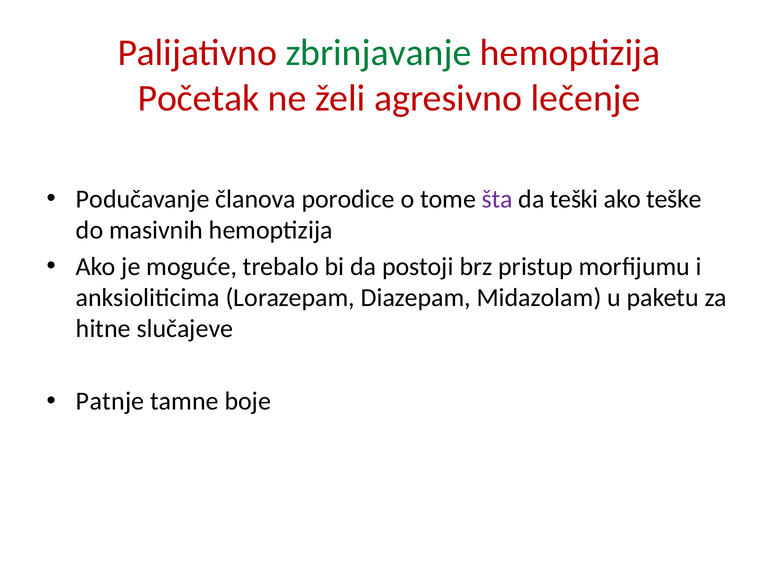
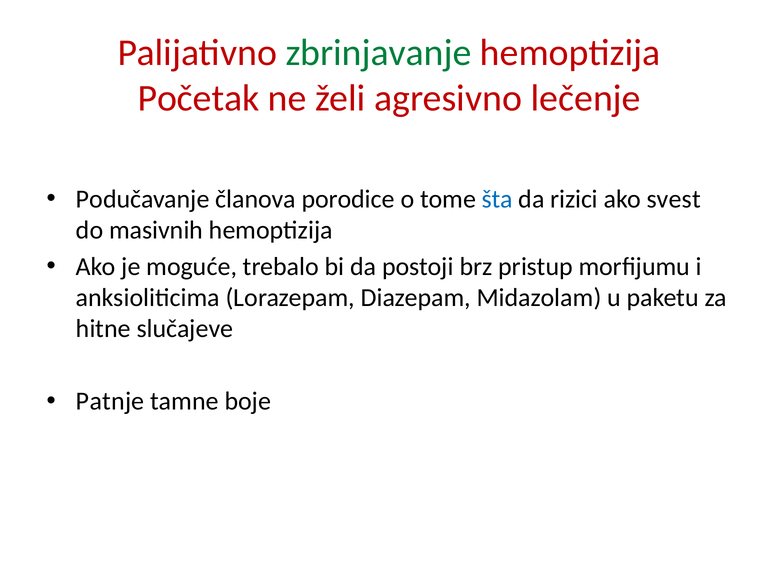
šta colour: purple -> blue
teški: teški -> rizici
teške: teške -> svest
